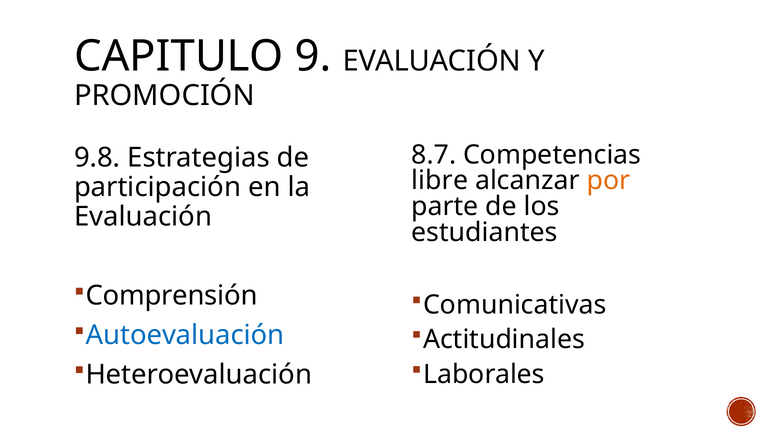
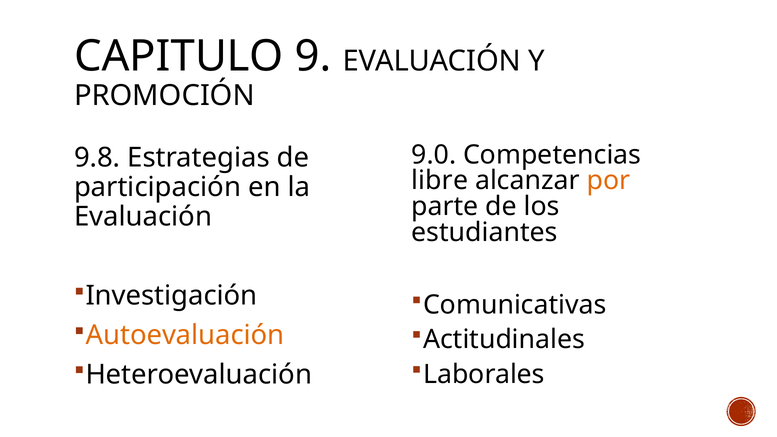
8.7: 8.7 -> 9.0
Comprensión: Comprensión -> Investigación
Autoevaluación colour: blue -> orange
